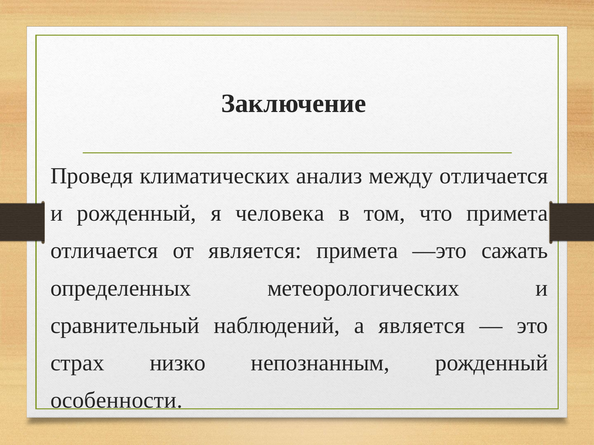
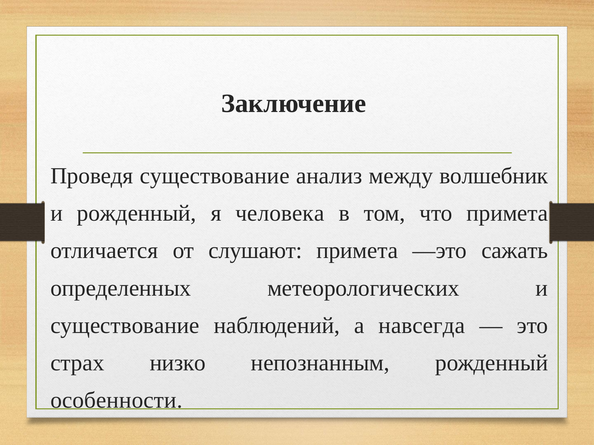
Проведя климатических: климатических -> существование
между отличается: отличается -> волшебник
от является: является -> слушают
сравнительный at (125, 326): сравнительный -> существование
а является: является -> навсегда
